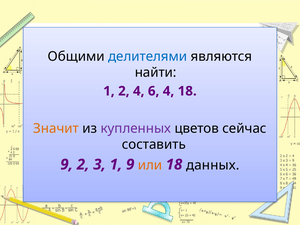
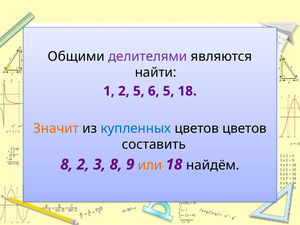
делителями colour: blue -> purple
2 4: 4 -> 5
6 4: 4 -> 5
купленных colour: purple -> blue
цветов сейчас: сейчас -> цветов
9 at (67, 165): 9 -> 8
3 1: 1 -> 8
данных: данных -> найдём
